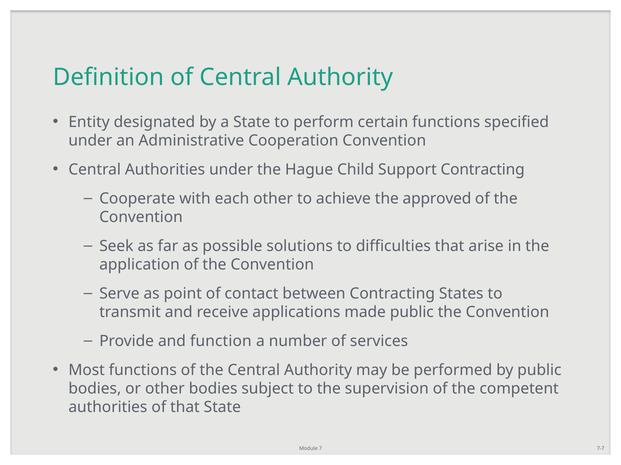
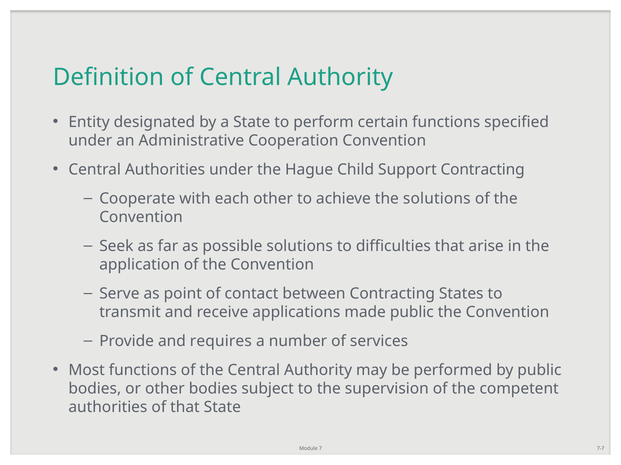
the approved: approved -> solutions
function: function -> requires
